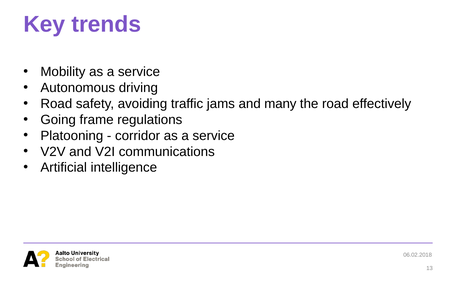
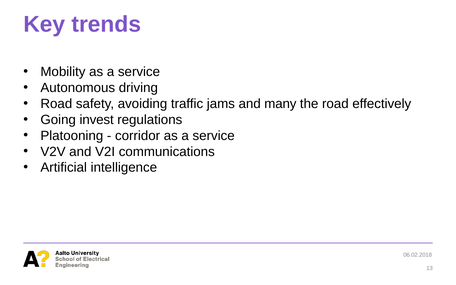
frame: frame -> invest
